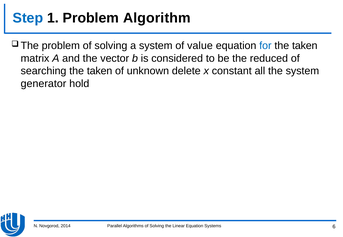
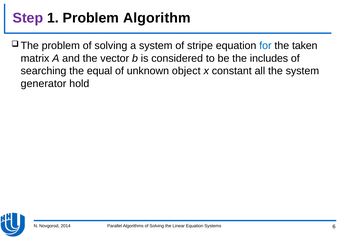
Step colour: blue -> purple
value: value -> stripe
reduced: reduced -> includes
searching the taken: taken -> equal
delete: delete -> object
